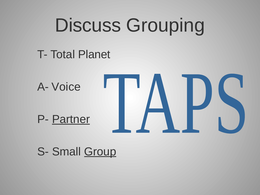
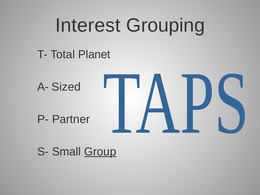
Discuss: Discuss -> Interest
Voice: Voice -> Sized
Partner underline: present -> none
